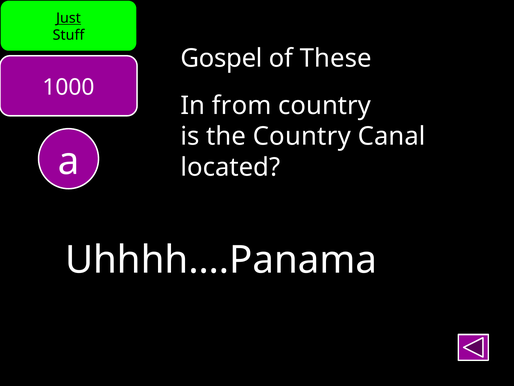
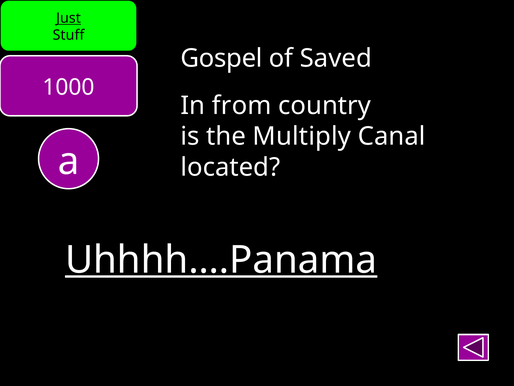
These: These -> Saved
the Country: Country -> Multiply
Uhhhh….Panama underline: none -> present
